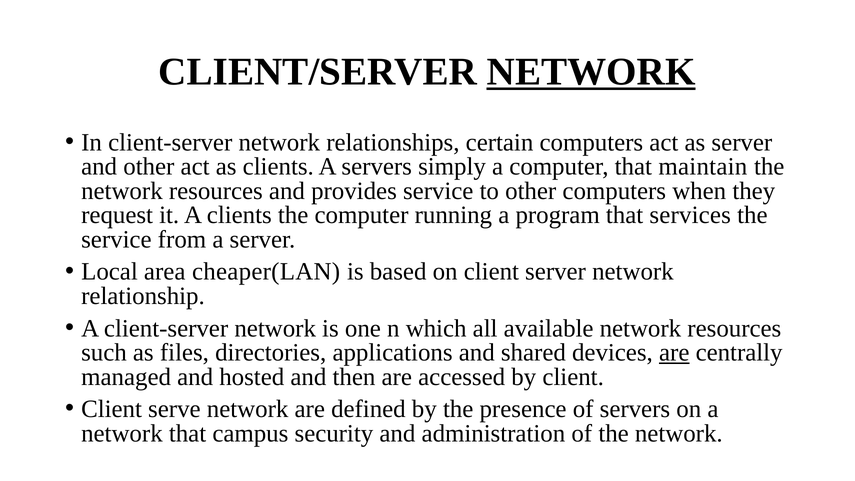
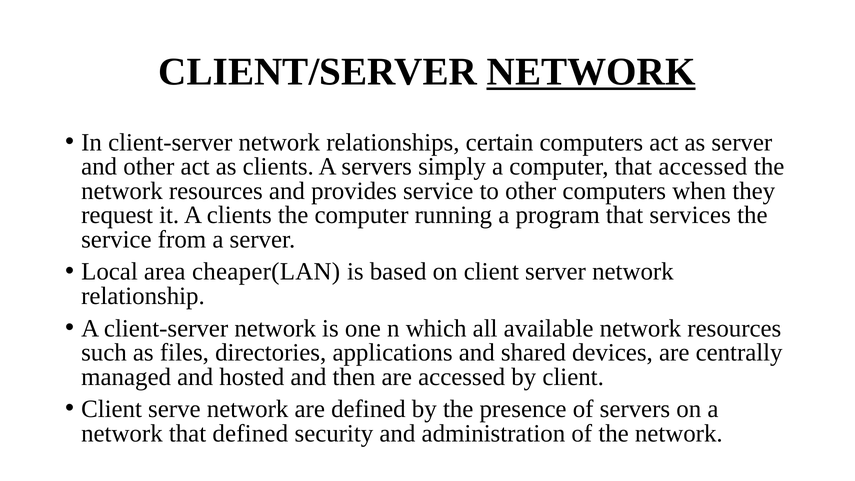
that maintain: maintain -> accessed
are at (674, 353) underline: present -> none
that campus: campus -> defined
